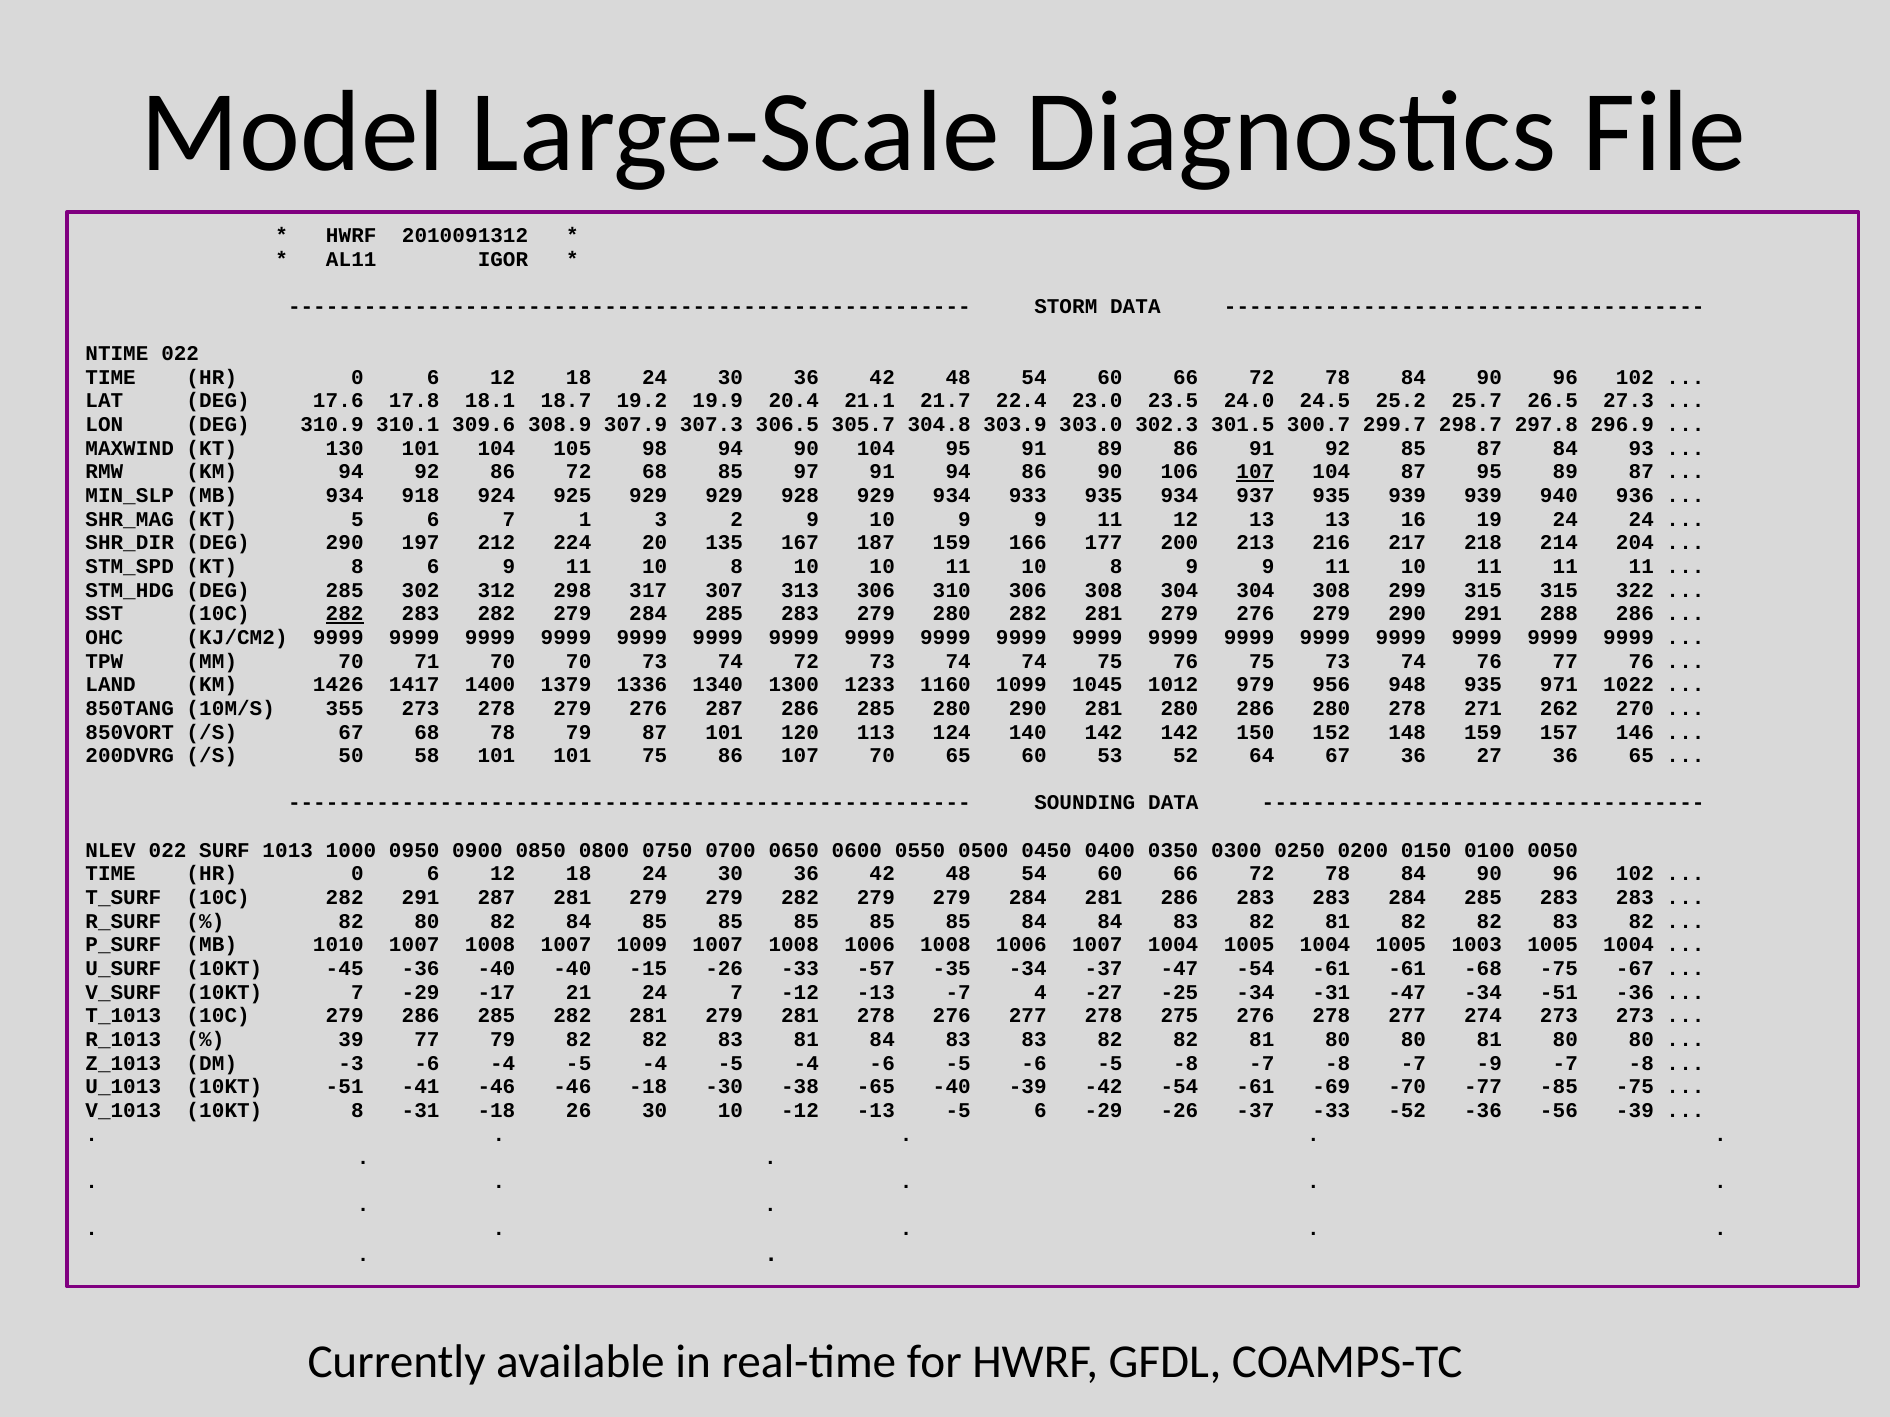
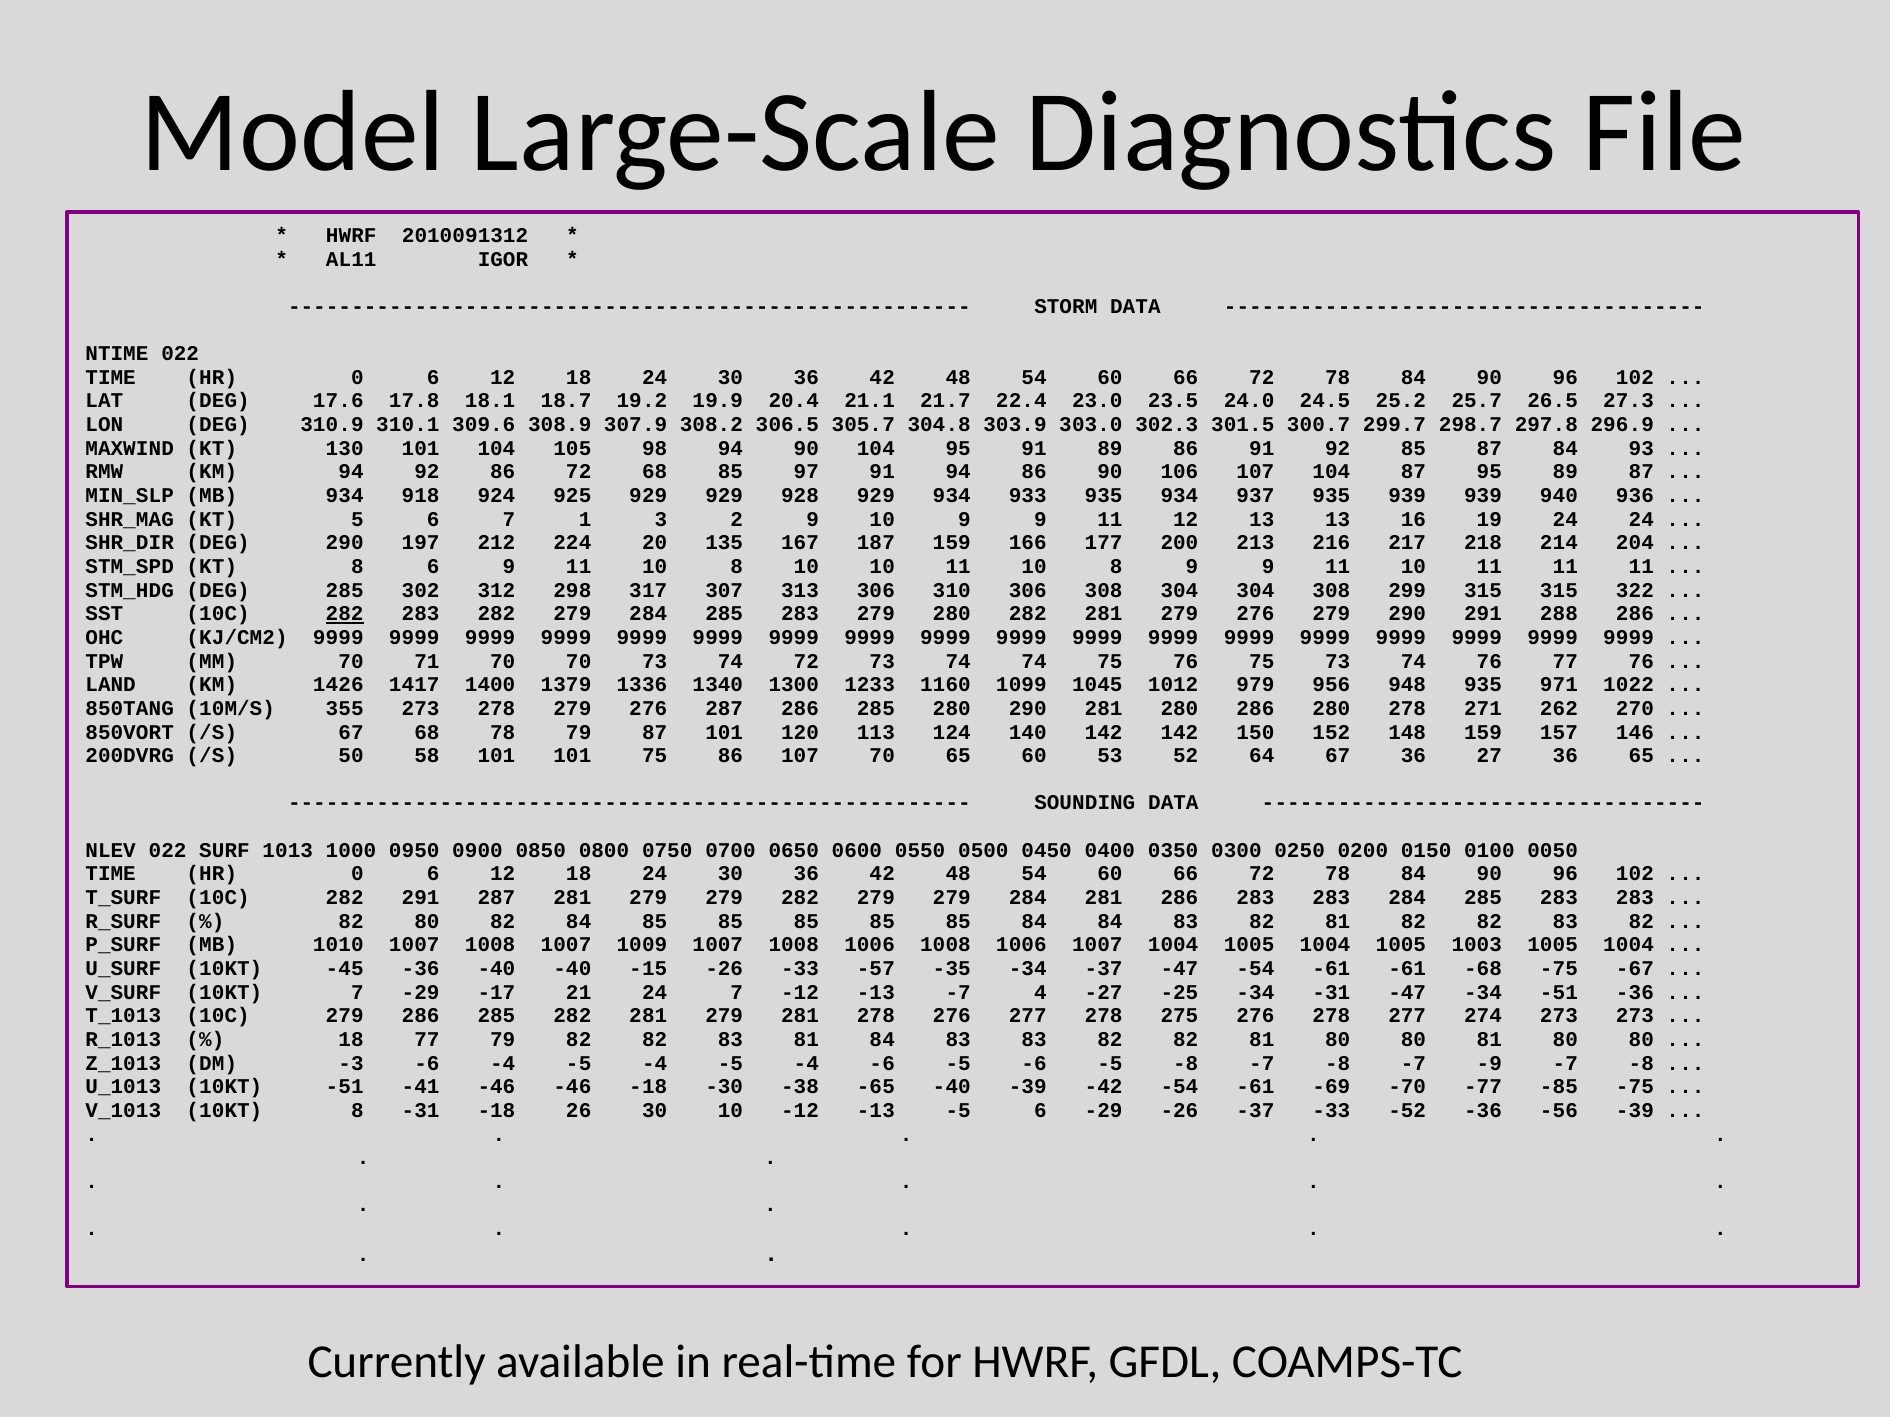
307.3: 307.3 -> 308.2
107 at (1255, 472) underline: present -> none
39 at (351, 1040): 39 -> 18
